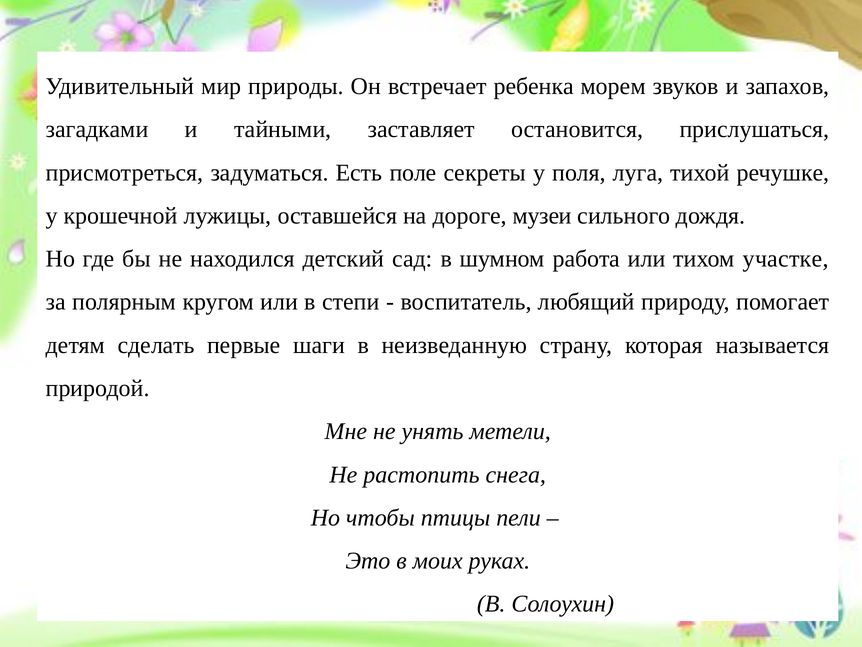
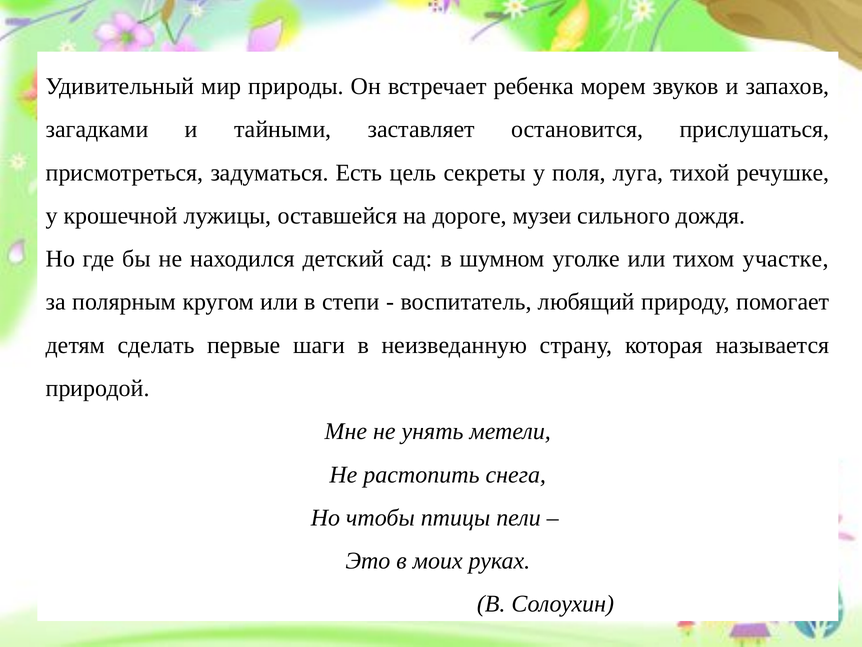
поле: поле -> цель
работа: работа -> уголке
